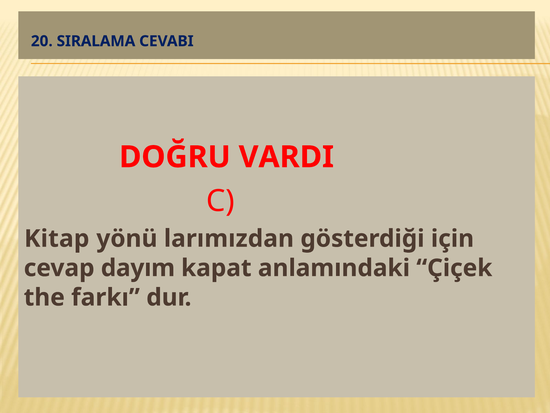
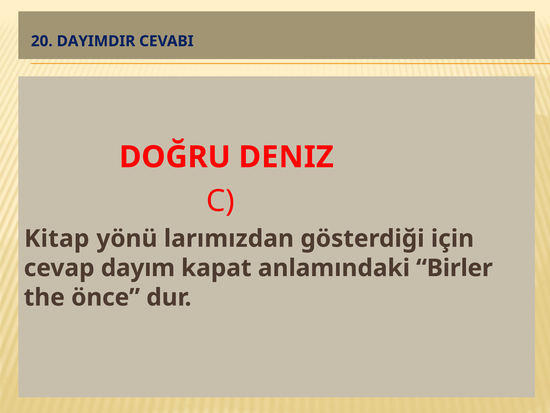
SIRALAMA: SIRALAMA -> DAYIMDIR
VARDI: VARDI -> DENIZ
Çiçek: Çiçek -> Birler
farkı: farkı -> önce
